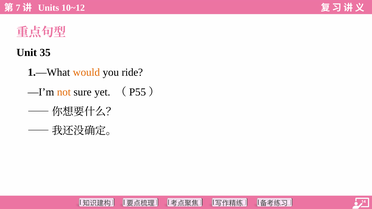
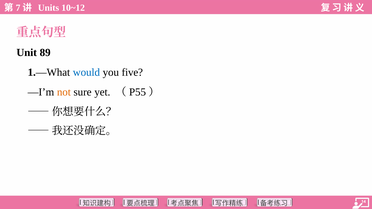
35: 35 -> 89
would colour: orange -> blue
ride: ride -> five
